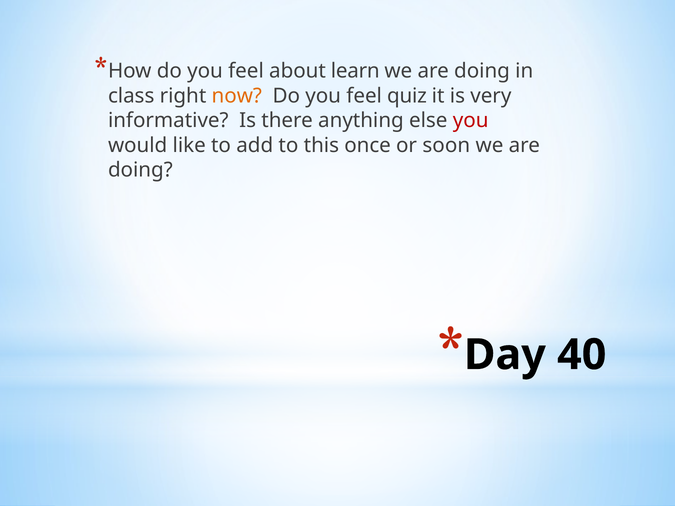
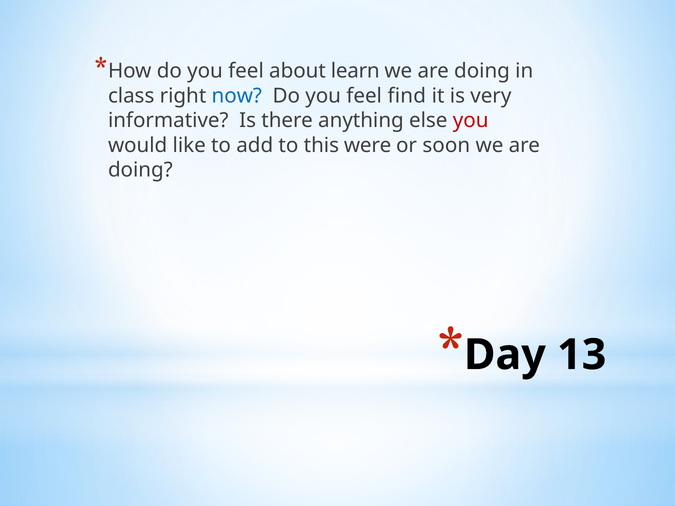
now colour: orange -> blue
quiz: quiz -> find
once: once -> were
40: 40 -> 13
